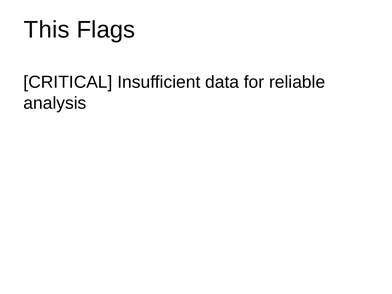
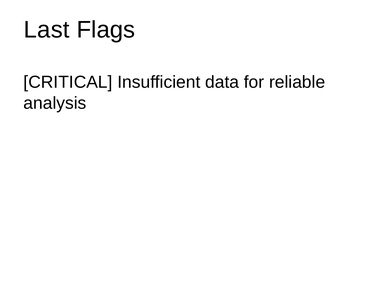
This: This -> Last
